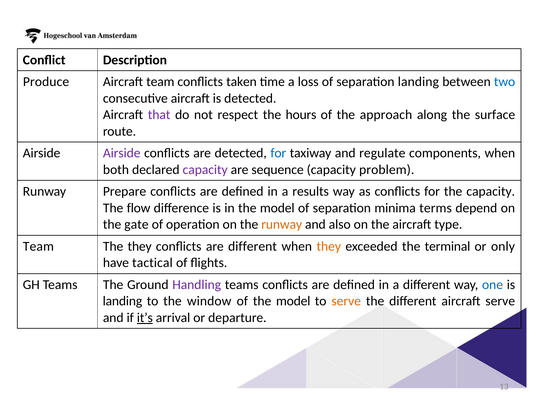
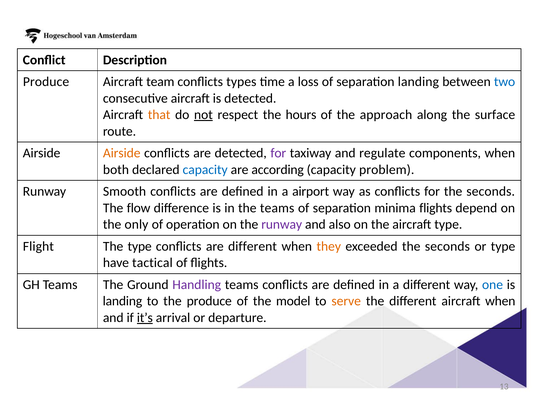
taken: taken -> types
that colour: purple -> orange
not underline: none -> present
Airside at (122, 153) colour: purple -> orange
for at (278, 153) colour: blue -> purple
capacity at (205, 170) colour: purple -> blue
sequence: sequence -> according
Prepare: Prepare -> Smooth
results: results -> airport
for the capacity: capacity -> seconds
in the model: model -> teams
minima terms: terms -> flights
gate: gate -> only
runway at (282, 225) colour: orange -> purple
Team at (38, 247): Team -> Flight
The they: they -> type
exceeded the terminal: terminal -> seconds
or only: only -> type
the window: window -> produce
aircraft serve: serve -> when
